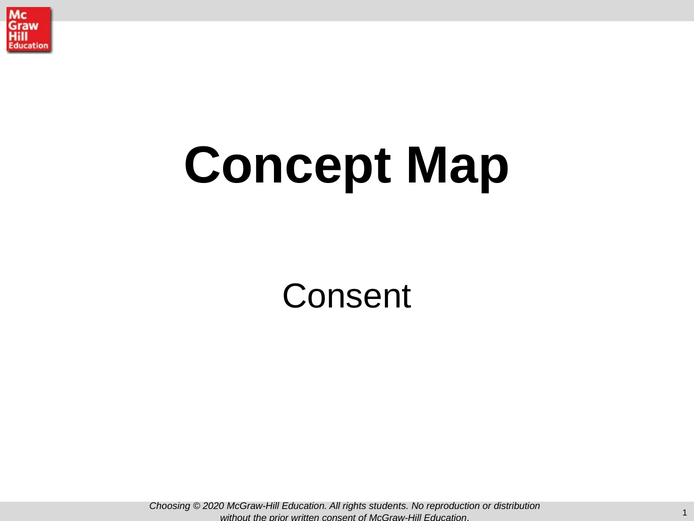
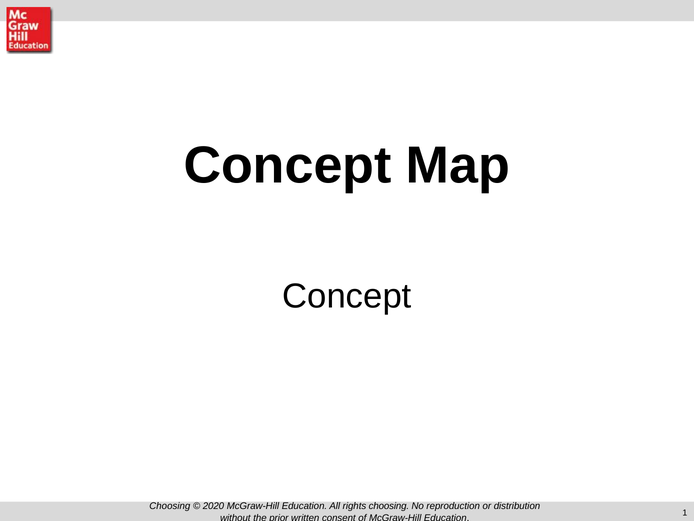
Consent at (347, 296): Consent -> Concept
rights students: students -> choosing
